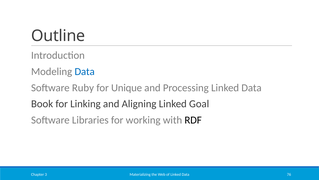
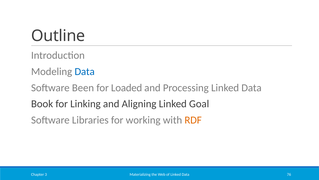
Ruby: Ruby -> Been
Unique: Unique -> Loaded
RDF colour: black -> orange
